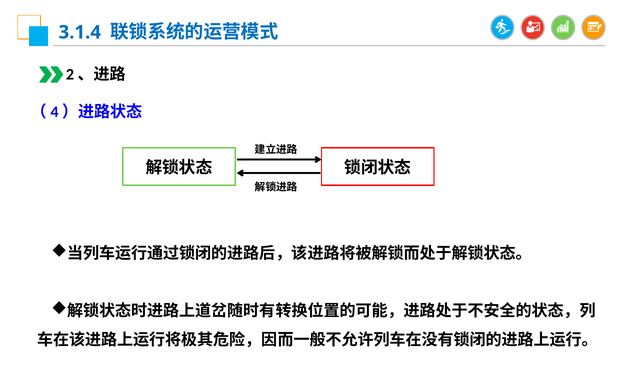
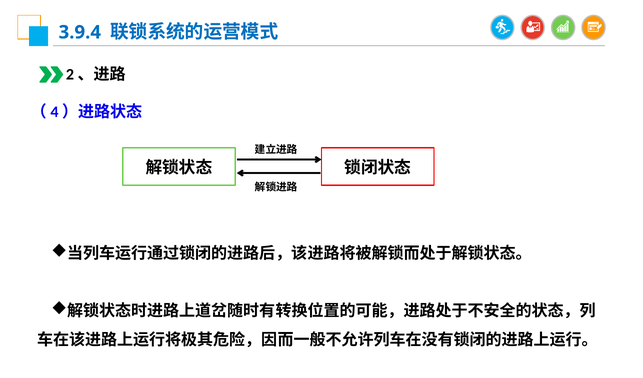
3.1.4: 3.1.4 -> 3.9.4
